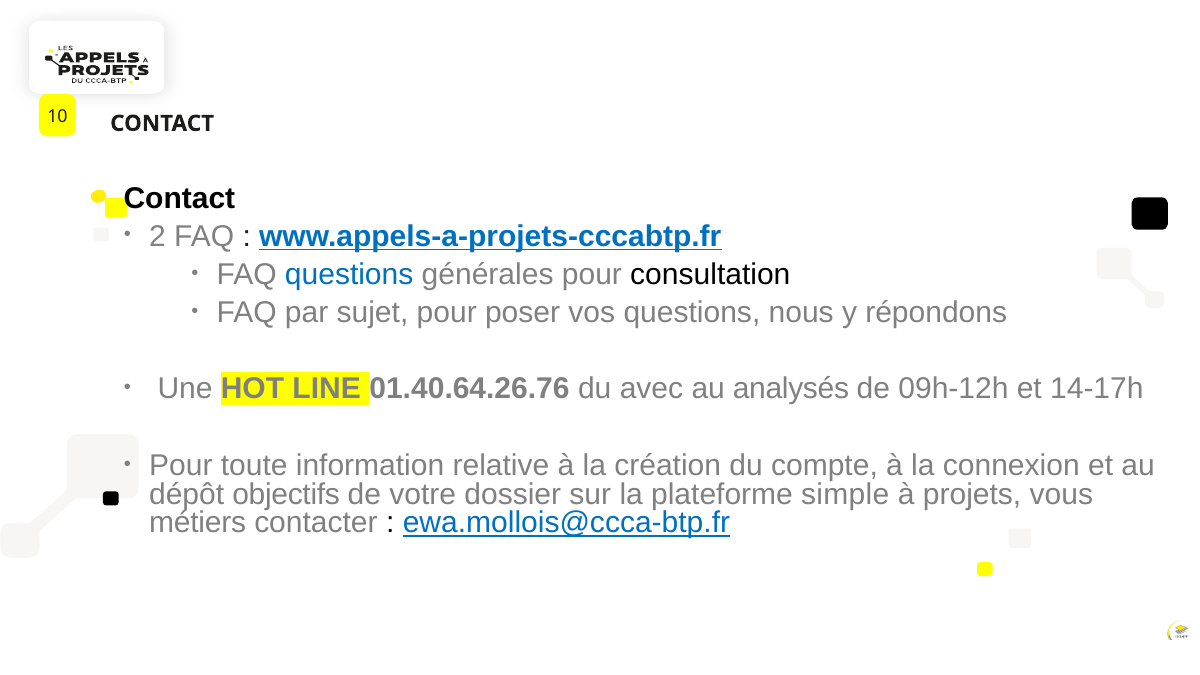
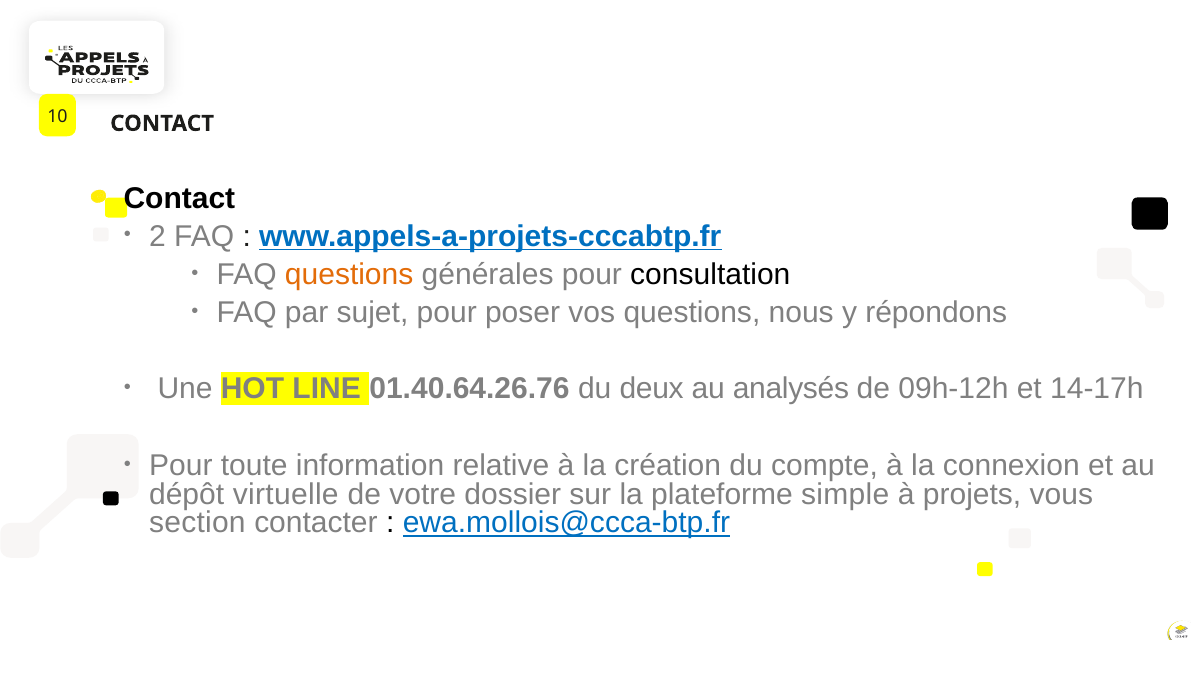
questions at (349, 275) colour: blue -> orange
avec: avec -> deux
objectifs: objectifs -> virtuelle
métiers: métiers -> section
